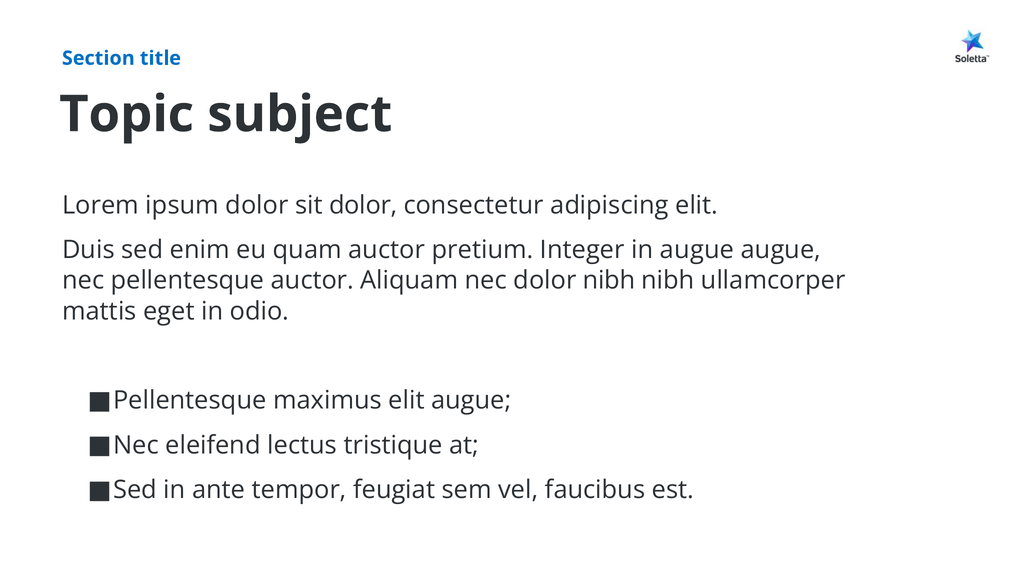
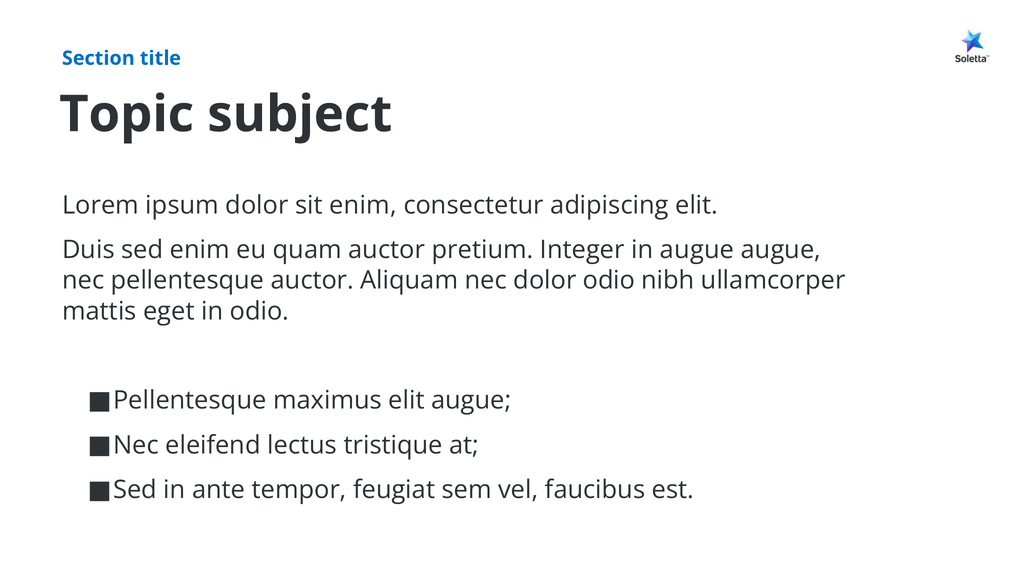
sit dolor: dolor -> enim
dolor nibh: nibh -> odio
